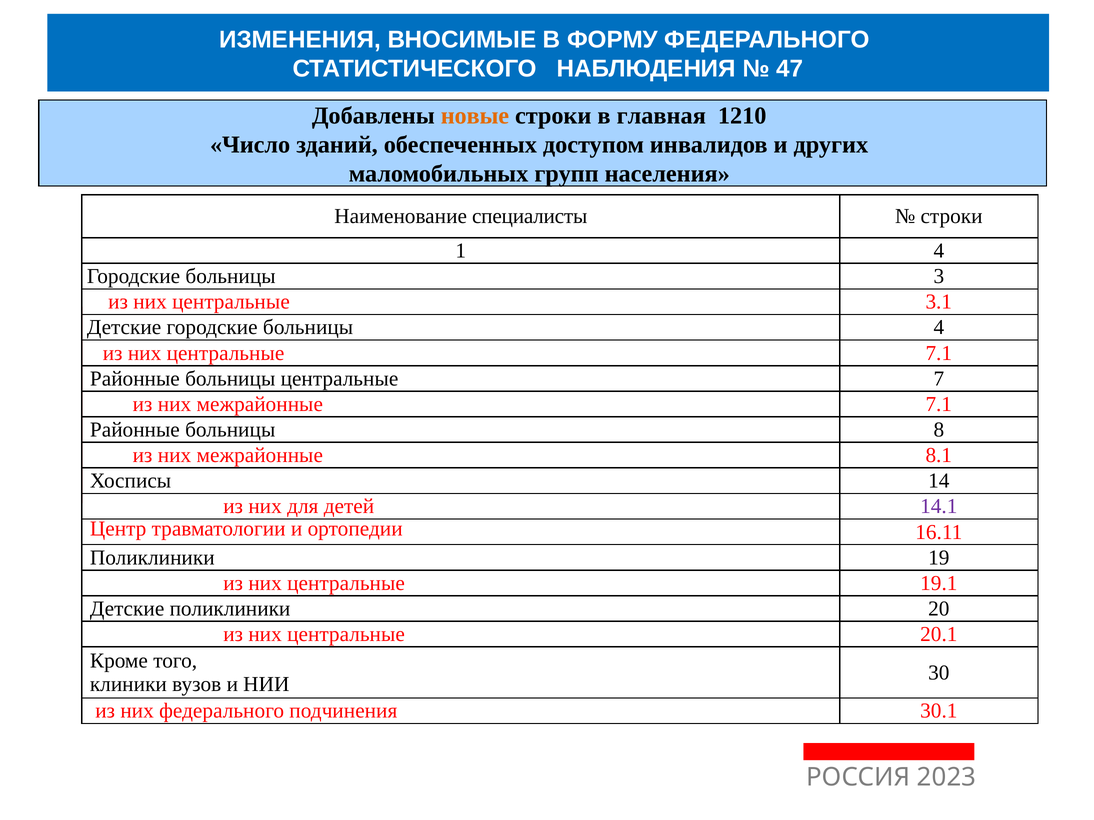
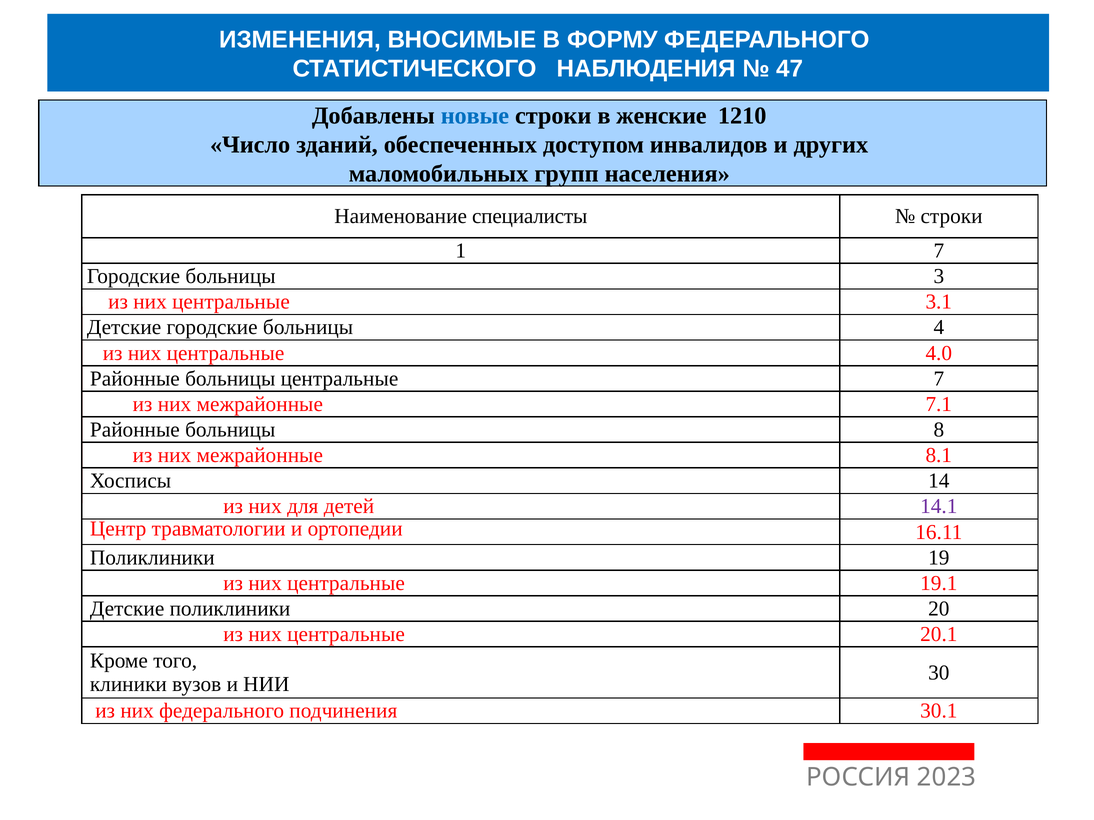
новые colour: orange -> blue
главная: главная -> женские
1 4: 4 -> 7
центральные 7.1: 7.1 -> 4.0
